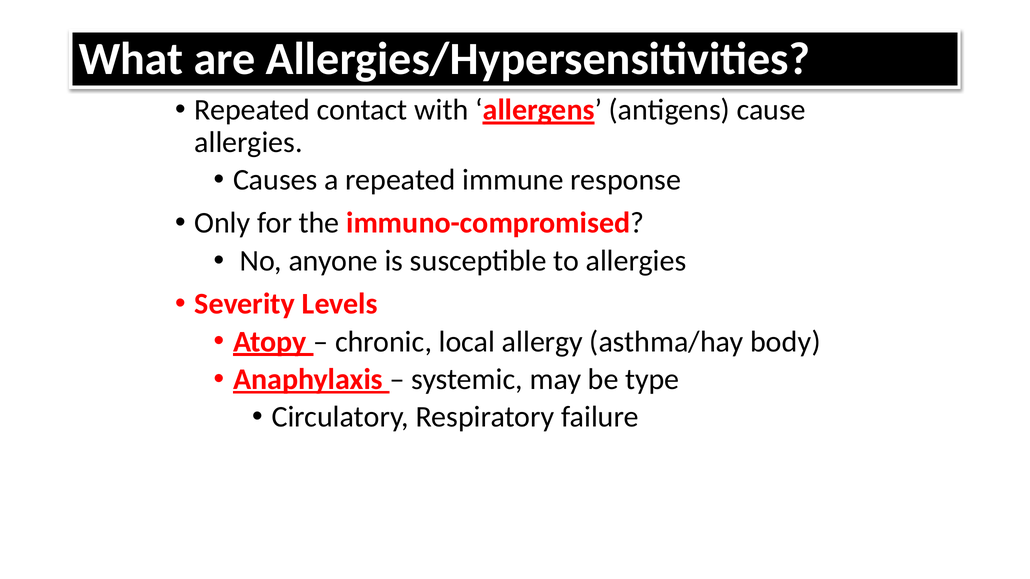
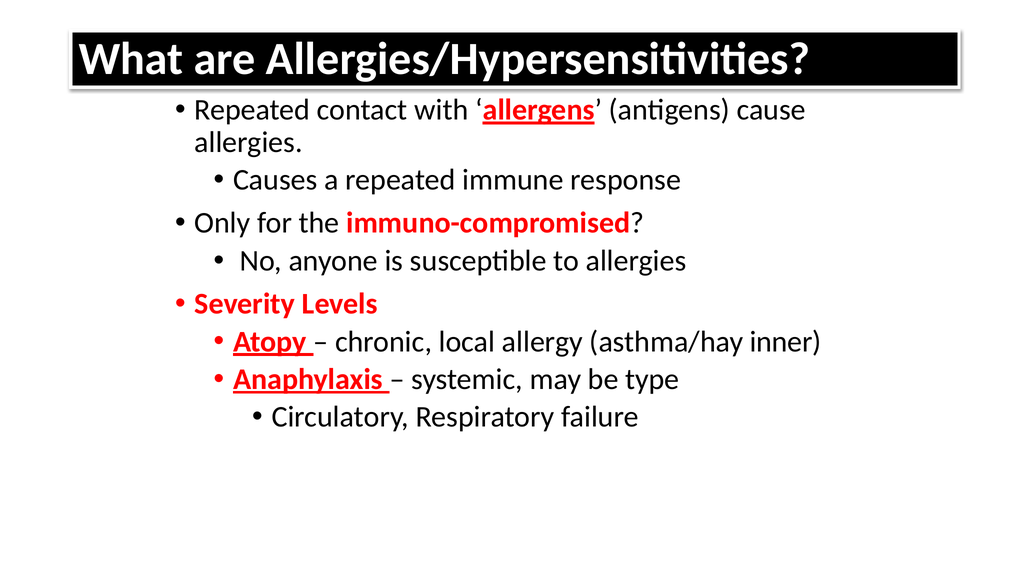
body: body -> inner
